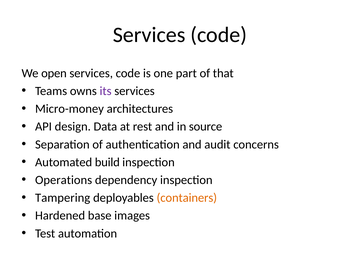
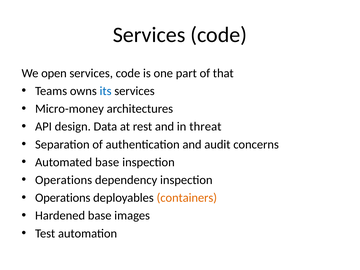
its colour: purple -> blue
source: source -> threat
Automated build: build -> base
Tampering at (63, 198): Tampering -> Operations
